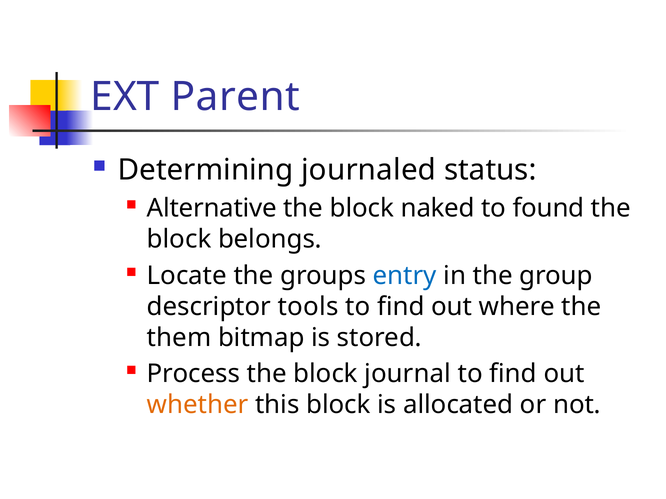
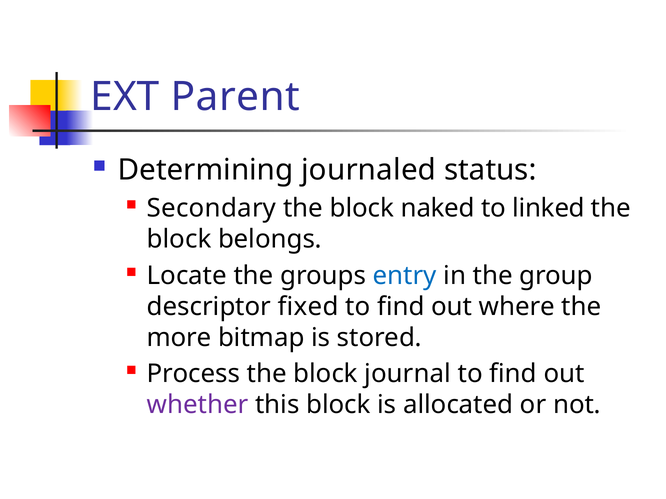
Alternative: Alternative -> Secondary
found: found -> linked
tools: tools -> fixed
them: them -> more
whether colour: orange -> purple
